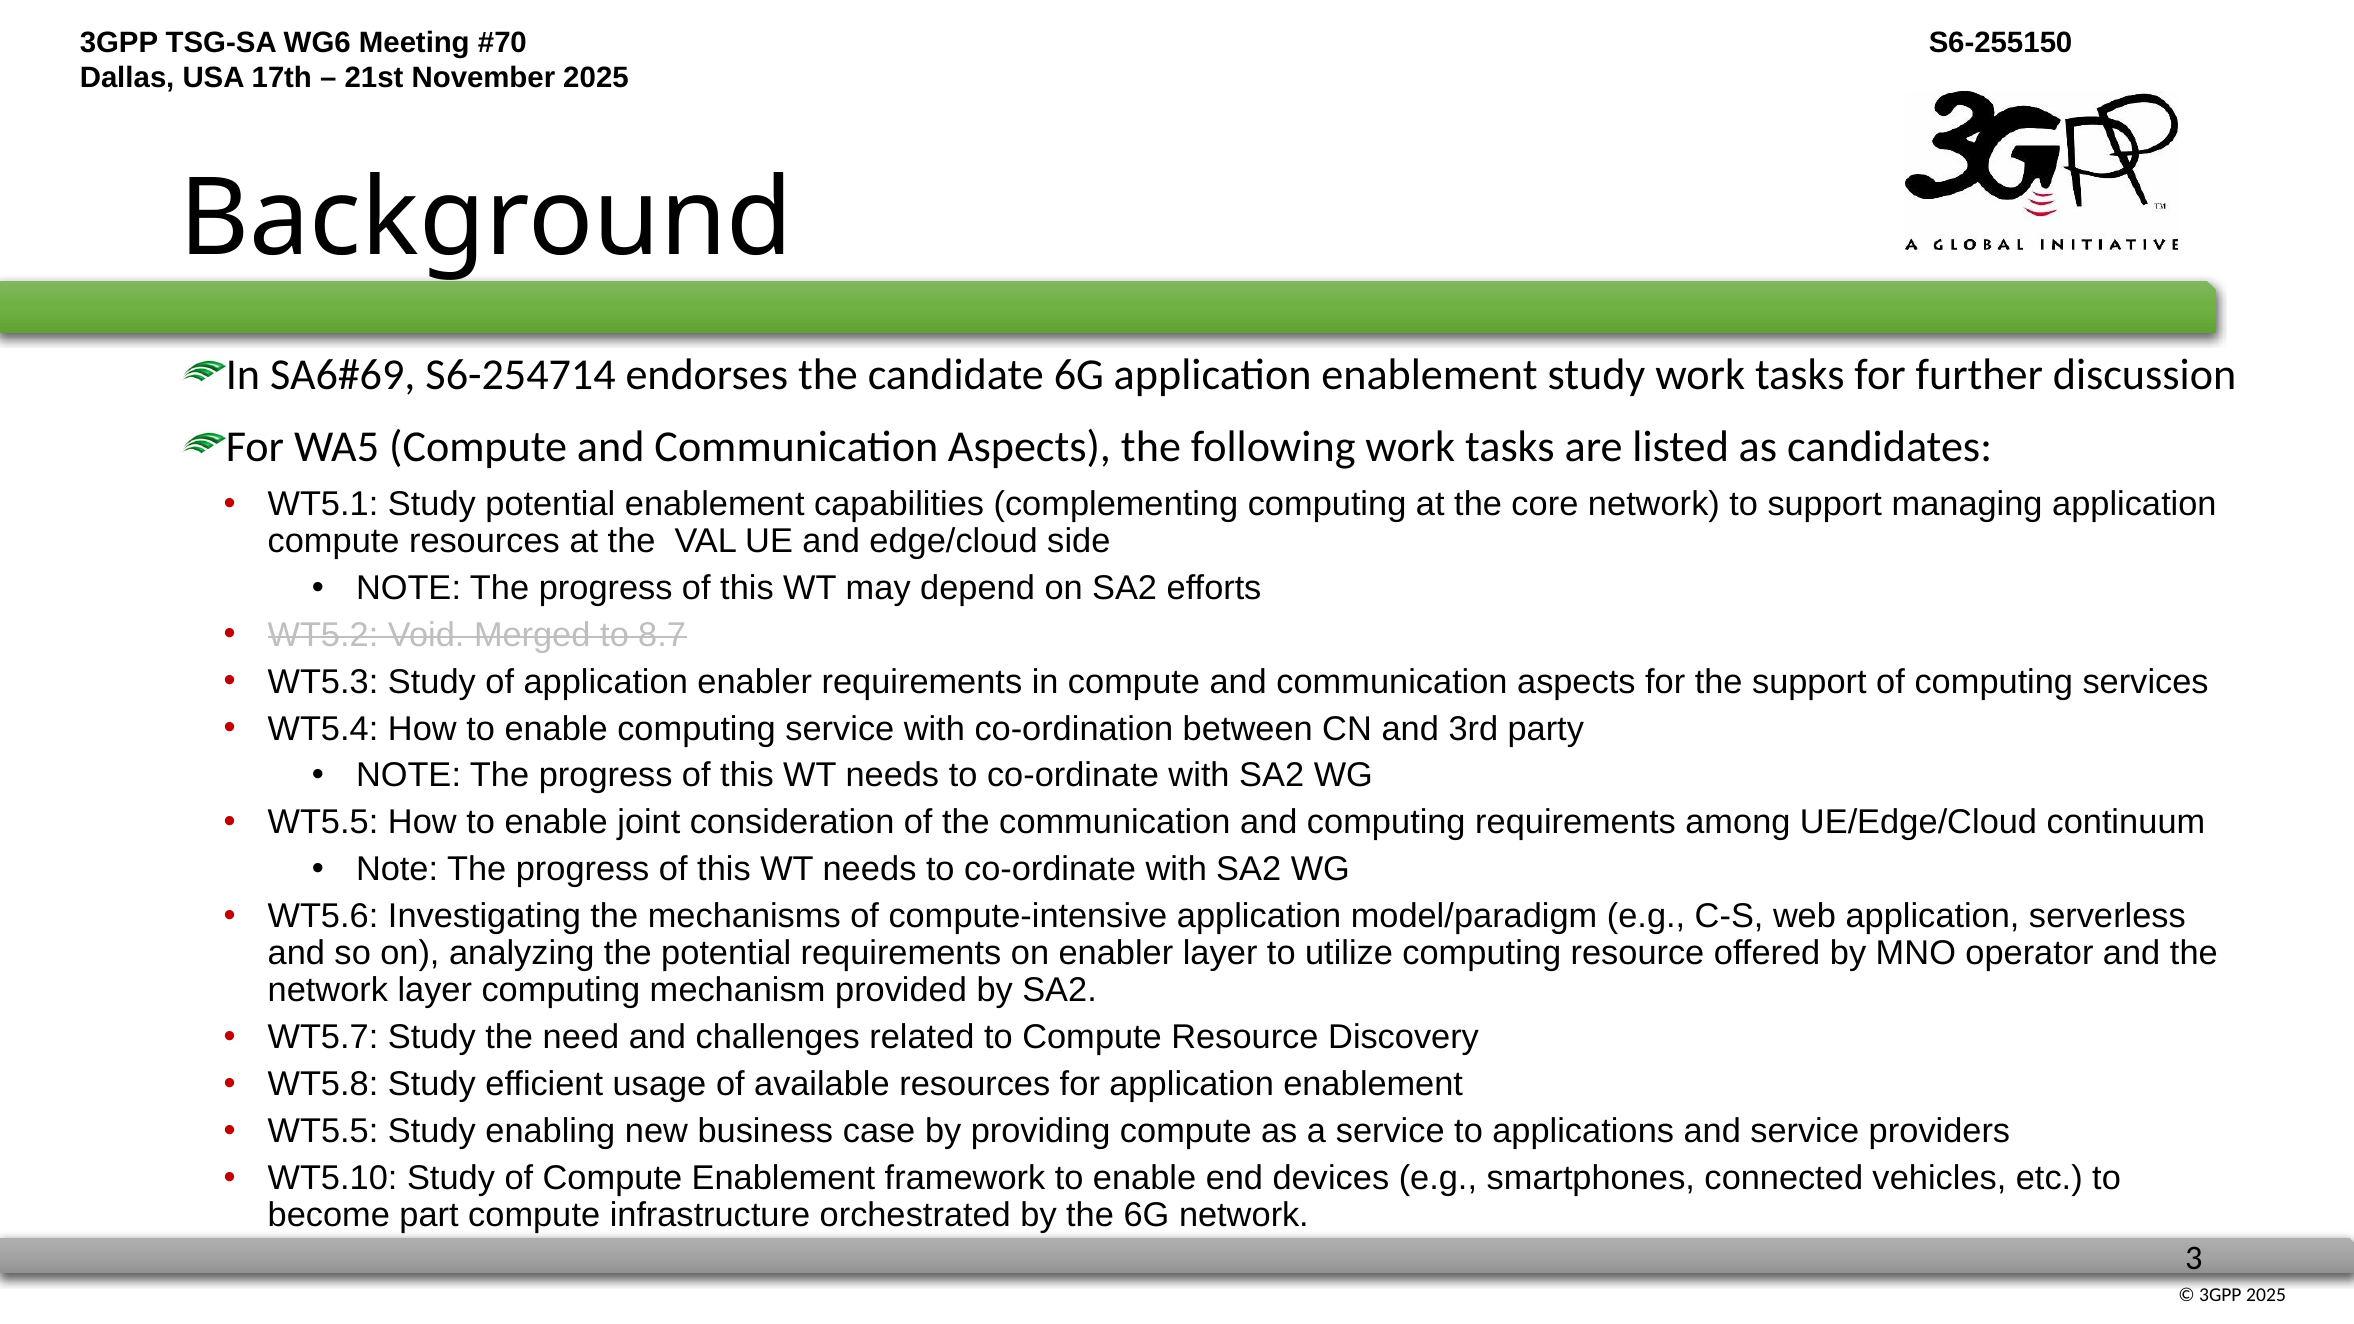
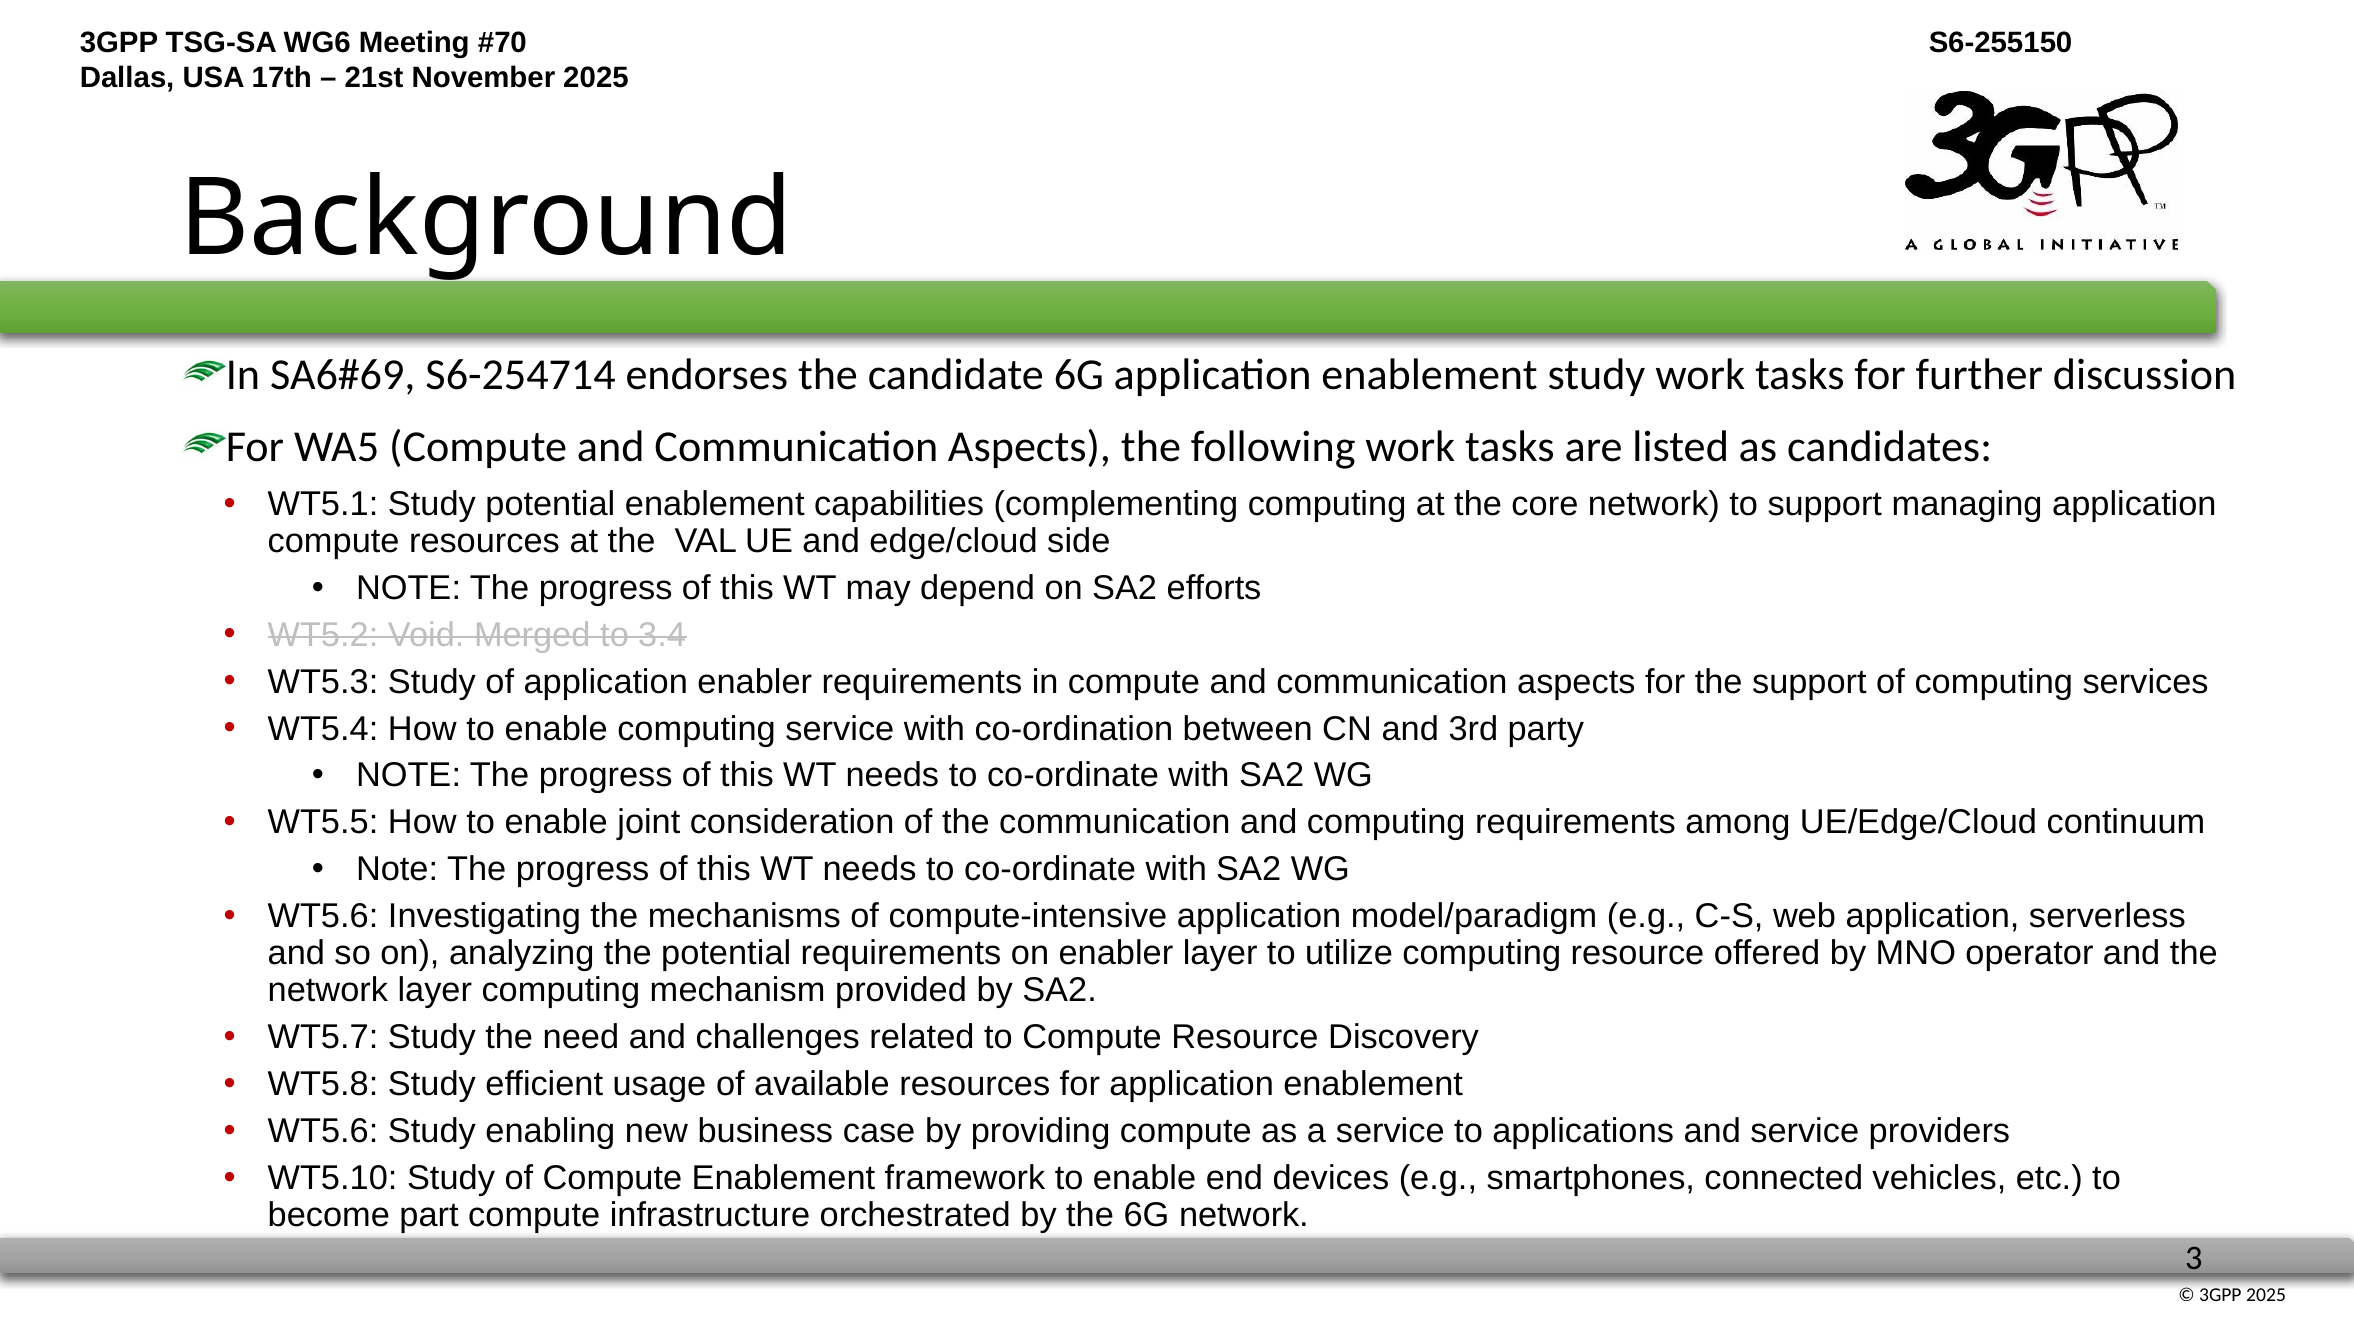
8.7: 8.7 -> 3.4
WT5.5 at (323, 1131): WT5.5 -> WT5.6
